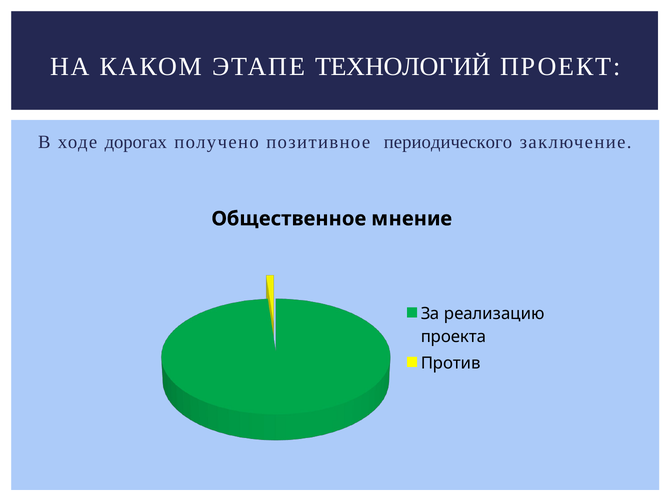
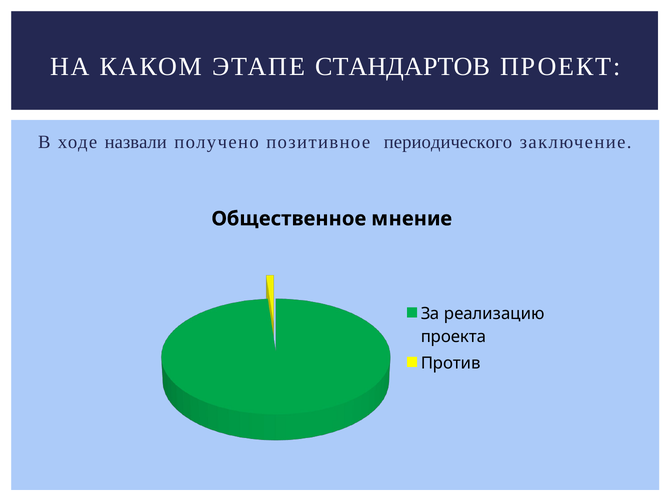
ТЕХНОЛОГИЙ: ТЕХНОЛОГИЙ -> СТАНДАРТОВ
дорогах: дорогах -> назвали
